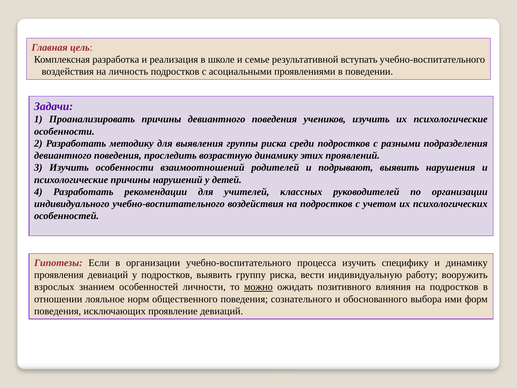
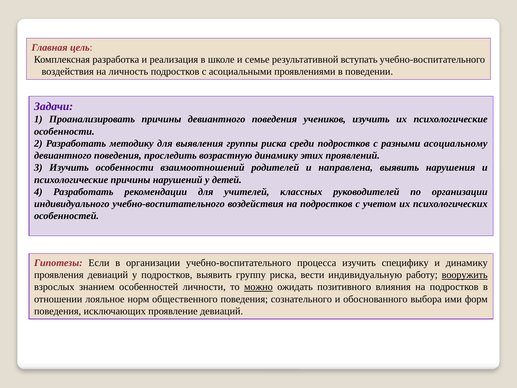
подразделения: подразделения -> асоциальному
подрывают: подрывают -> направлена
вооружить underline: none -> present
